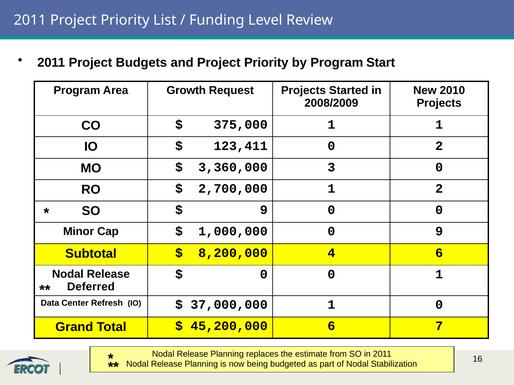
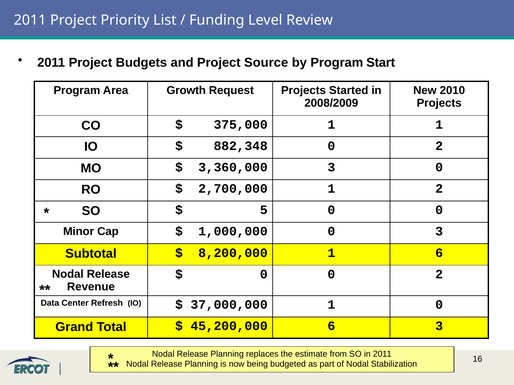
and Project Priority: Priority -> Source
123,411: 123,411 -> 882,348
9 at (264, 210): 9 -> 5
0 9: 9 -> 3
8,200,000 4: 4 -> 1
0 0 1: 1 -> 2
Deferred: Deferred -> Revenue
6 7: 7 -> 3
